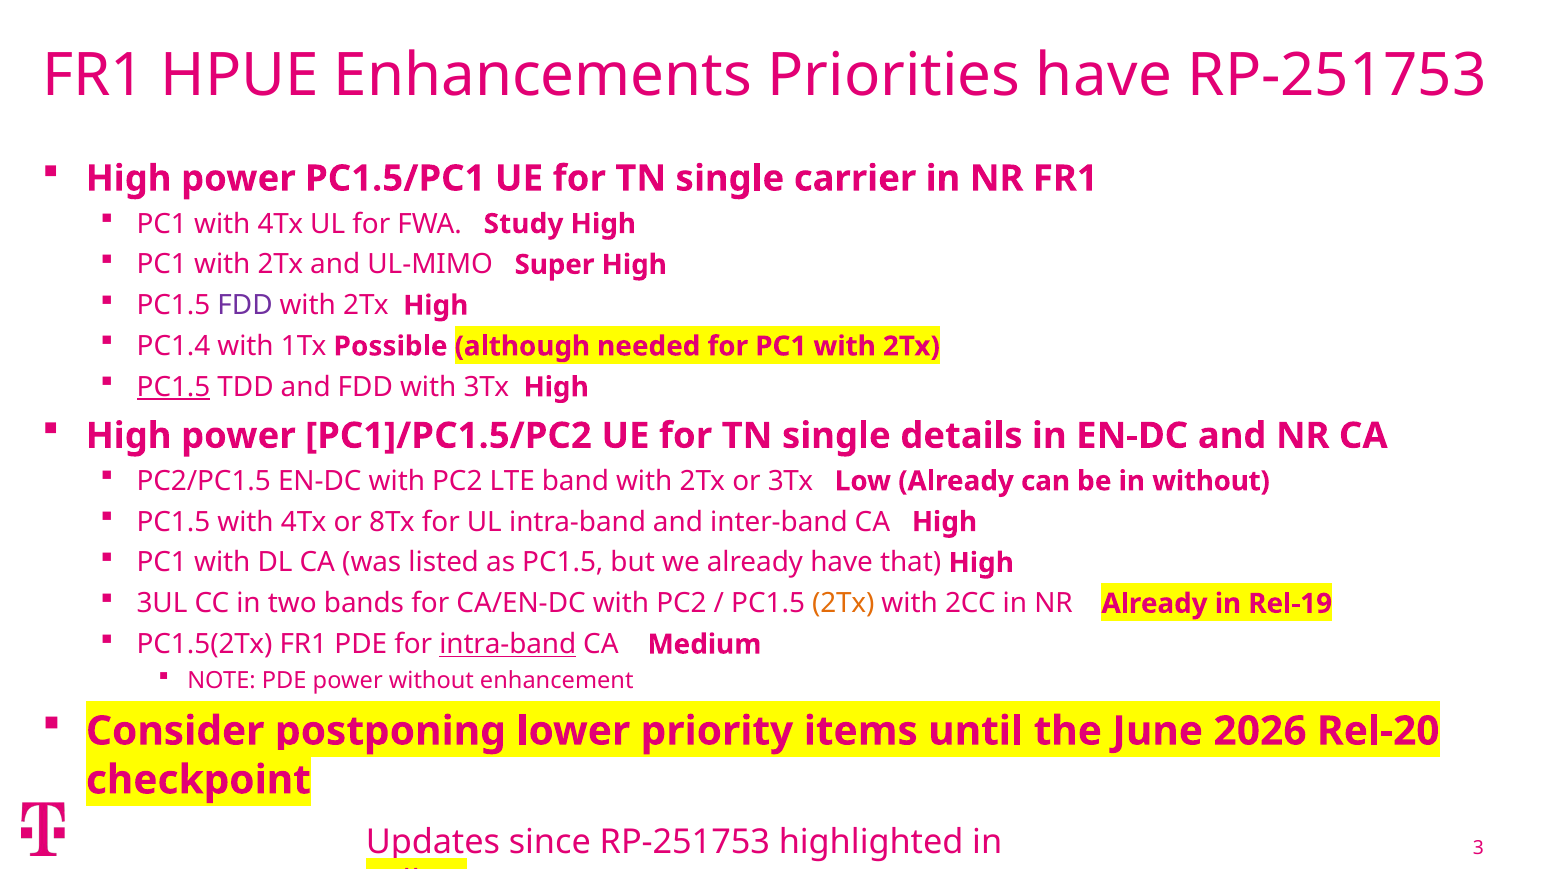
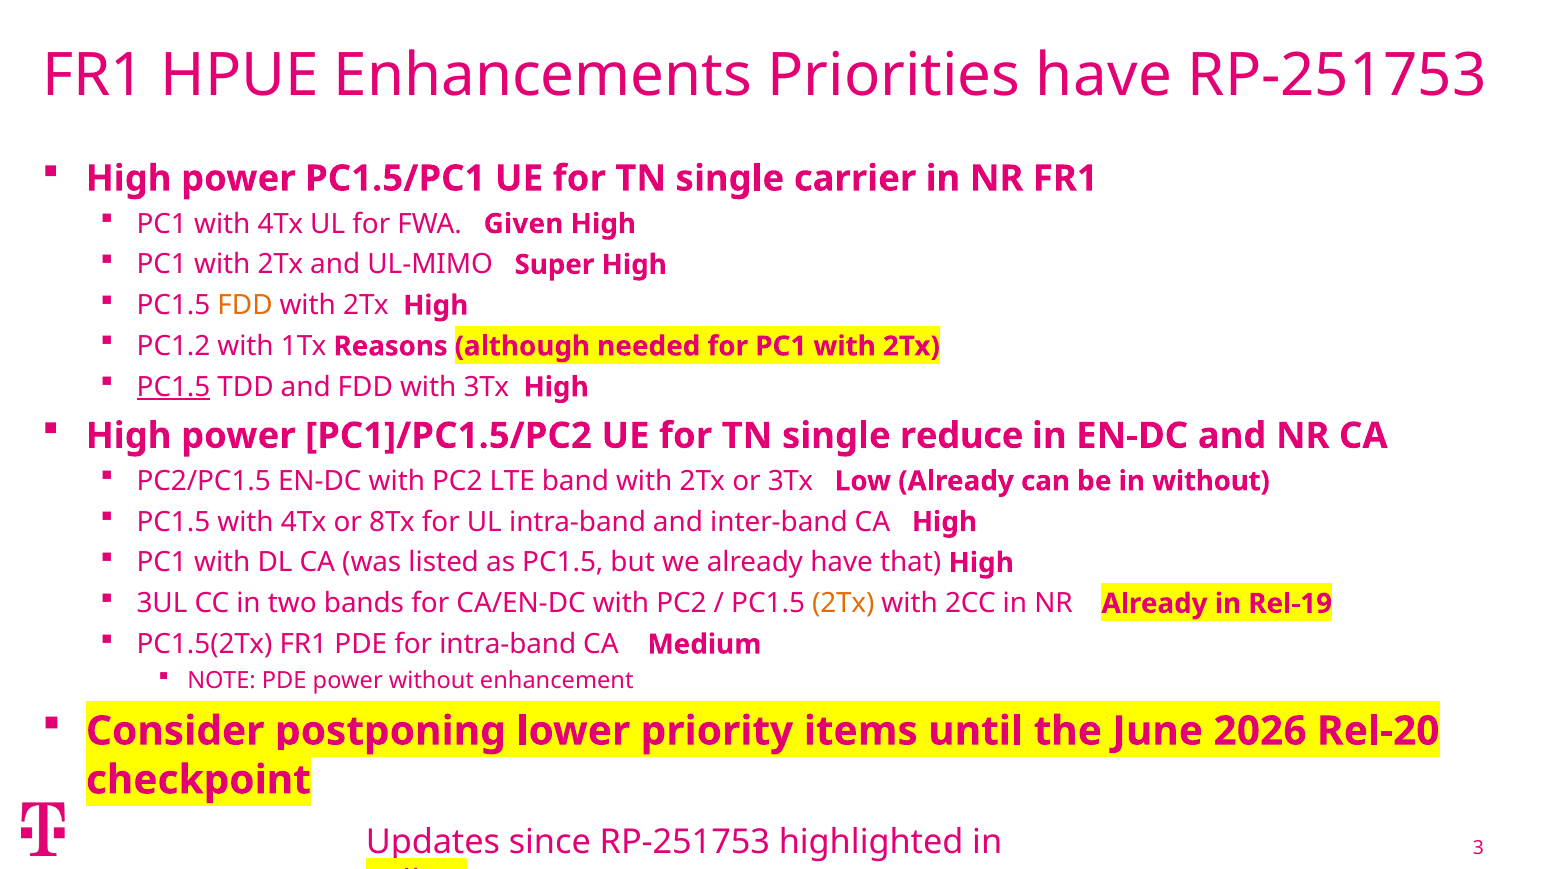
Study: Study -> Given
FDD at (245, 305) colour: purple -> orange
PC1.4: PC1.4 -> PC1.2
Possible: Possible -> Reasons
details: details -> reduce
intra-band at (508, 644) underline: present -> none
